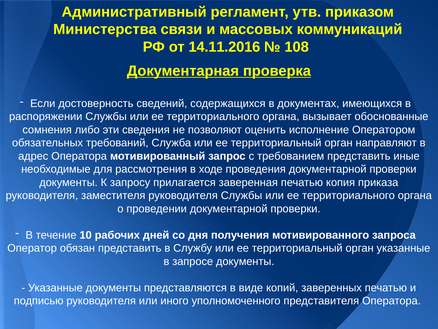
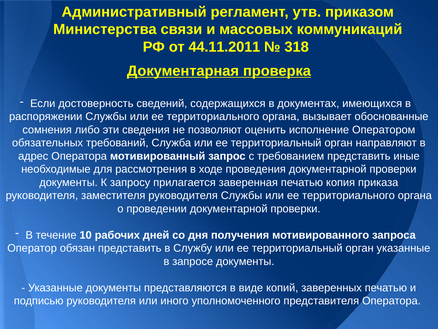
14.11.2016: 14.11.2016 -> 44.11.2011
108: 108 -> 318
